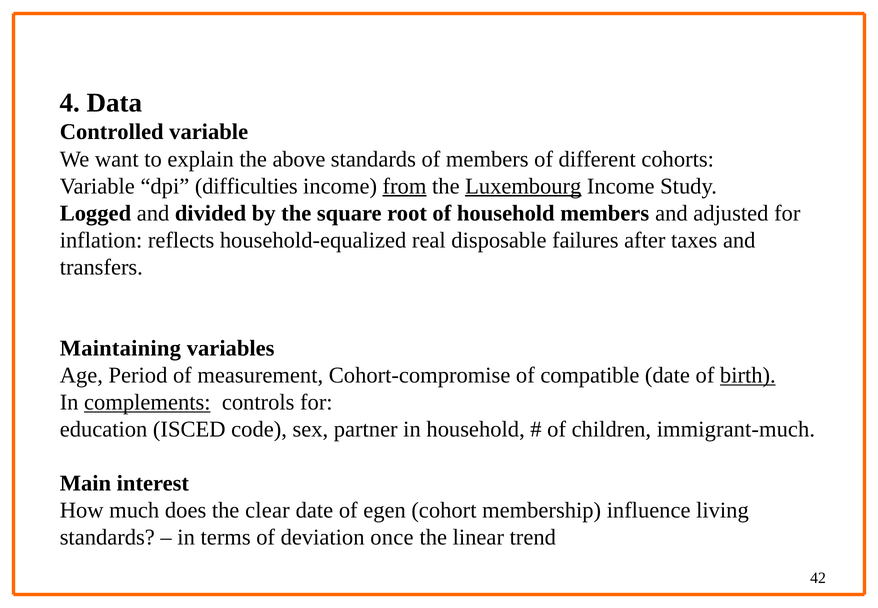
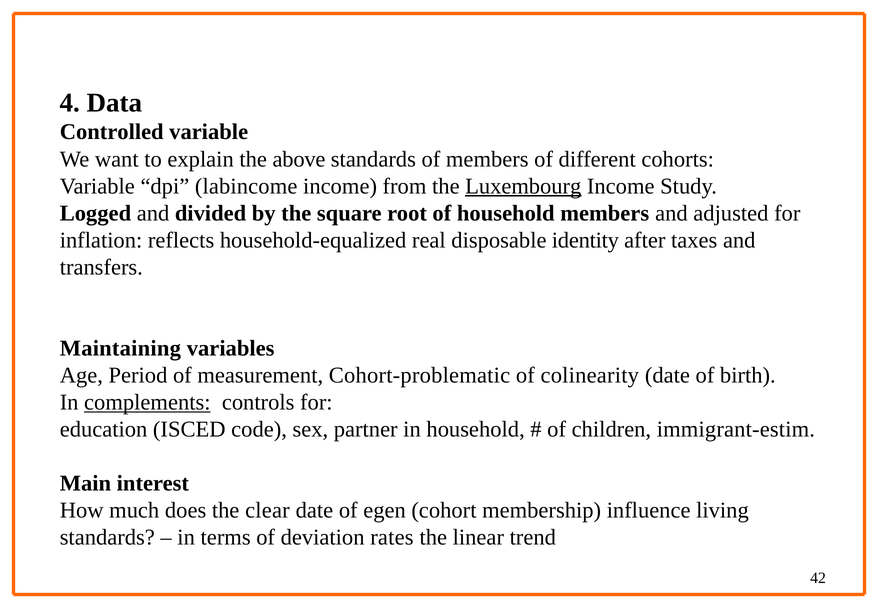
difficulties: difficulties -> labincome
from underline: present -> none
failures: failures -> identity
Cohort-compromise: Cohort-compromise -> Cohort-problematic
compatible: compatible -> colinearity
birth underline: present -> none
immigrant-much: immigrant-much -> immigrant-estim
once: once -> rates
